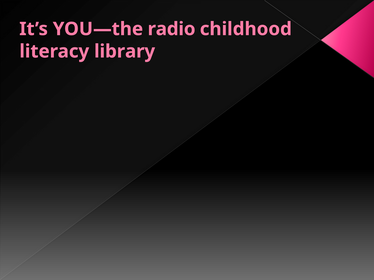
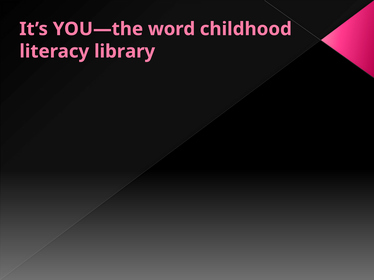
radio: radio -> word
